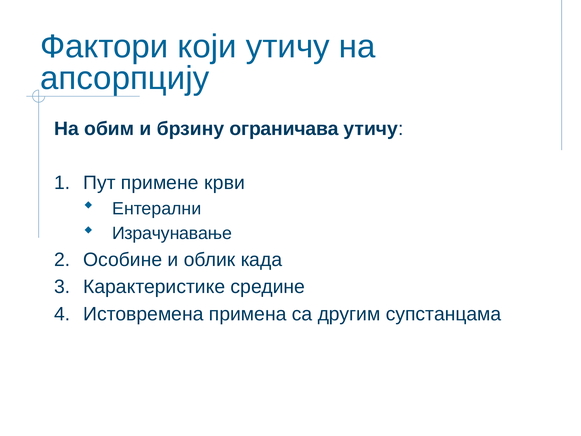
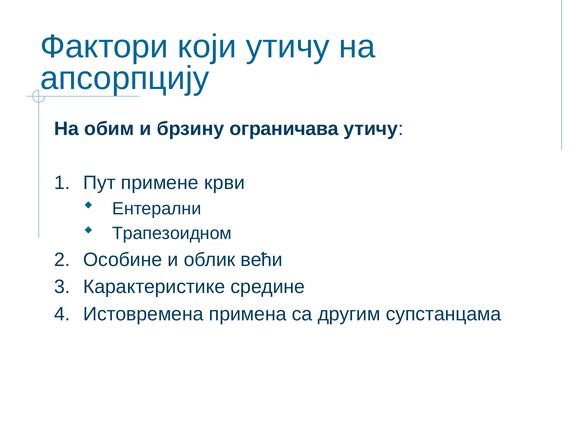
Израчунавање: Израчунавање -> Трапезоидном
када: када -> већи
